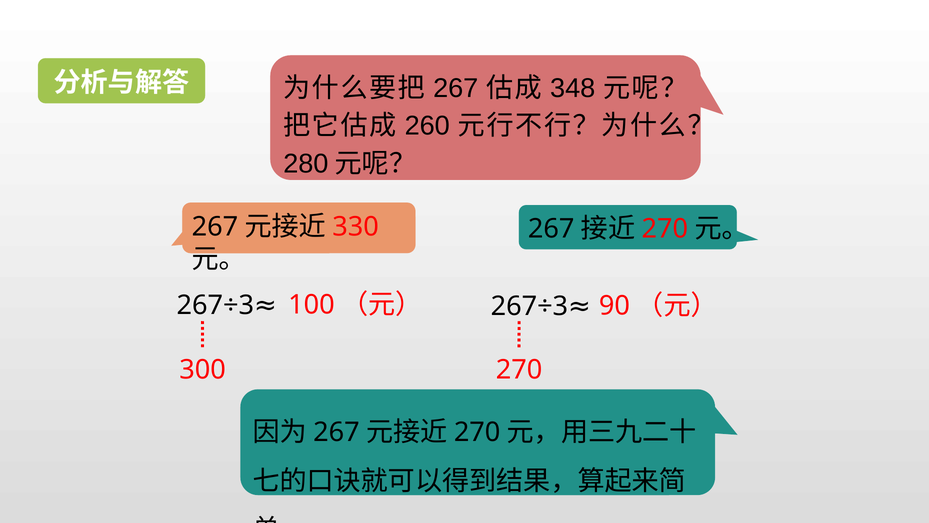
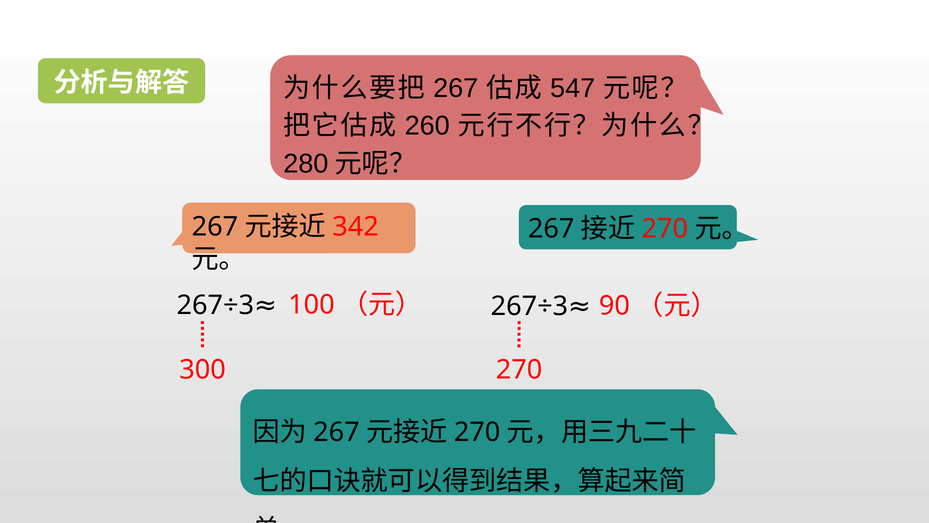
348: 348 -> 547
330: 330 -> 342
